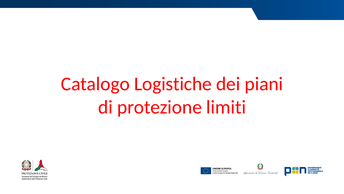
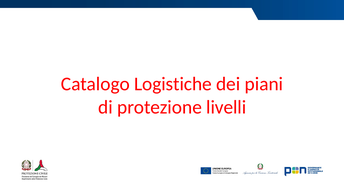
limiti: limiti -> livelli
